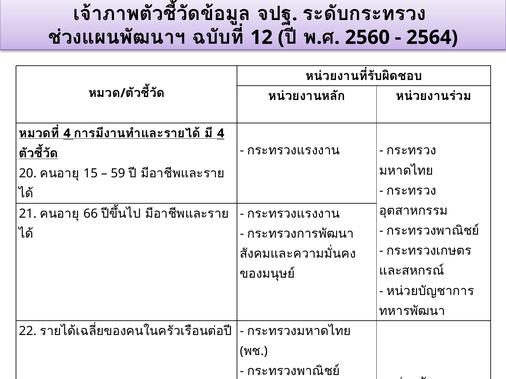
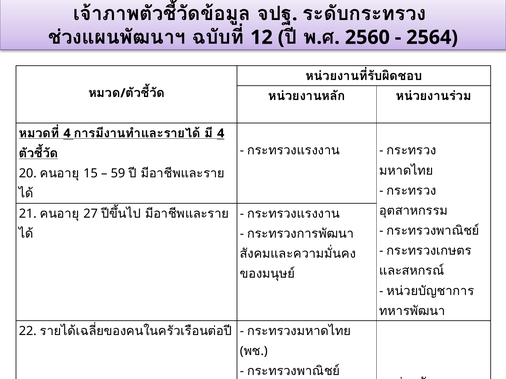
66: 66 -> 27
